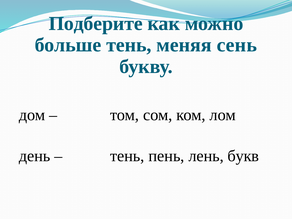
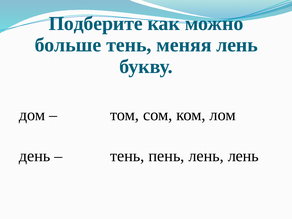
меняя сень: сень -> лень
лень букв: букв -> лень
